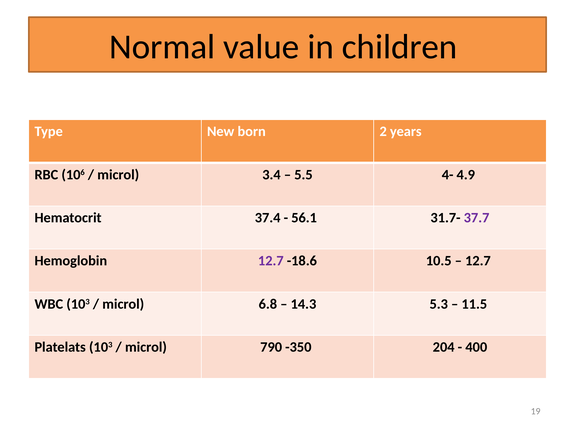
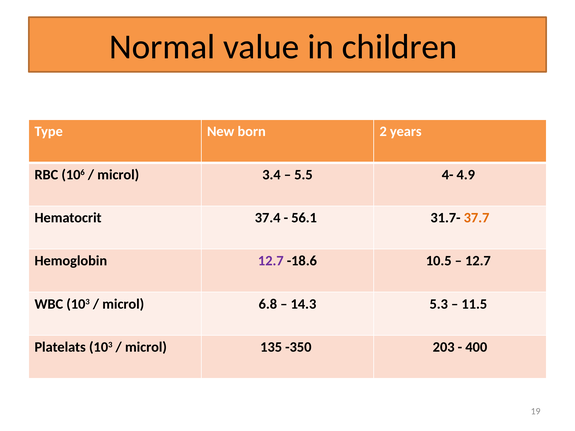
37.7 colour: purple -> orange
790: 790 -> 135
204: 204 -> 203
